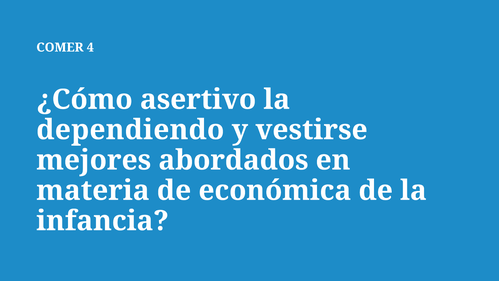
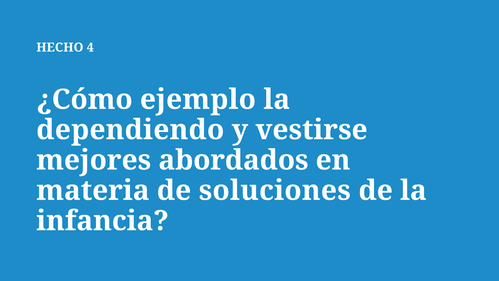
COMER: COMER -> HECHO
asertivo: asertivo -> ejemplo
económica: económica -> soluciones
